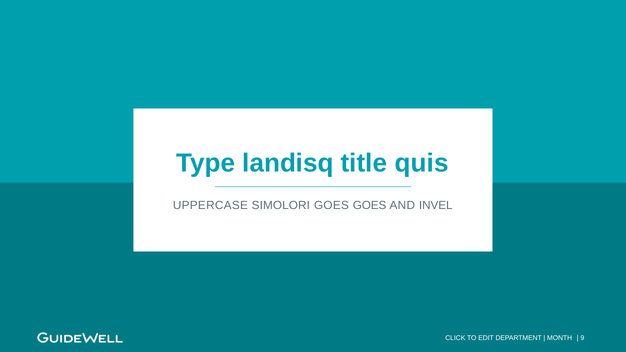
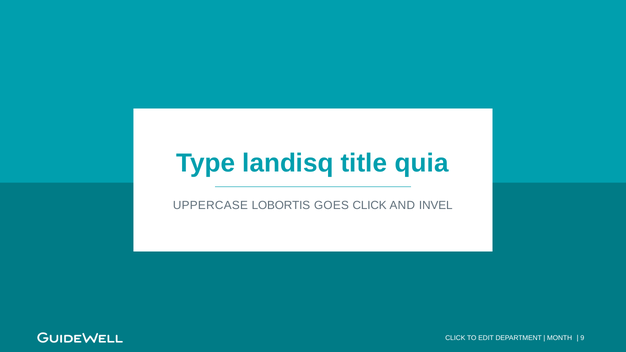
quis: quis -> quia
SIMOLORI: SIMOLORI -> LOBORTIS
GOES GOES: GOES -> CLICK
